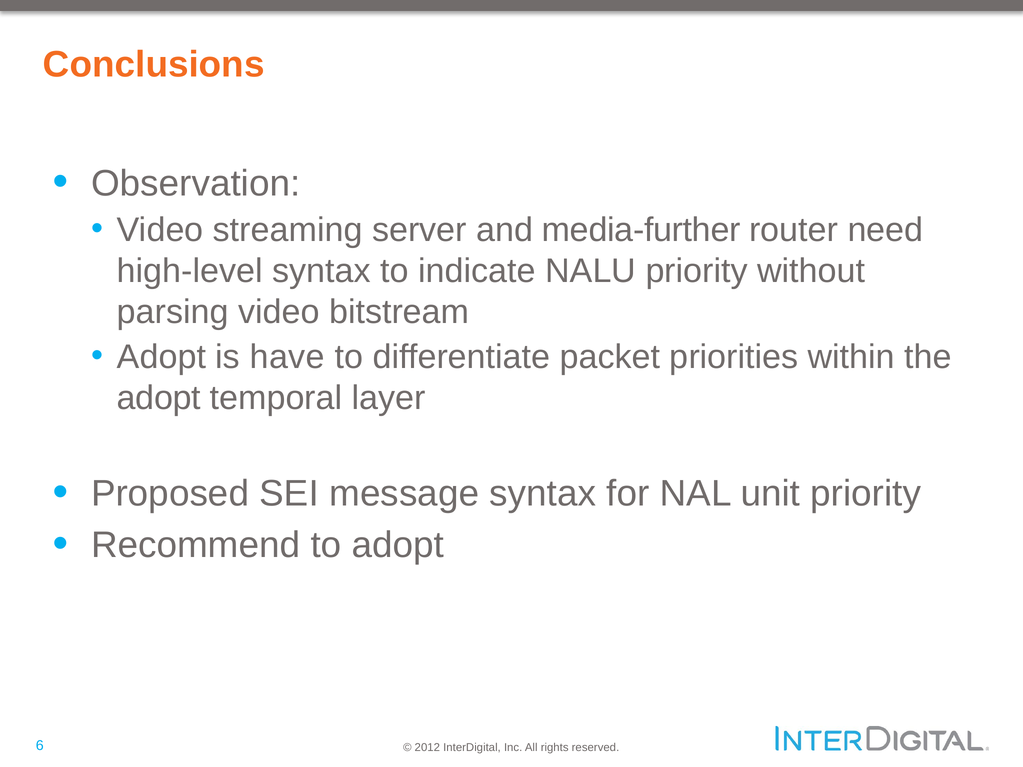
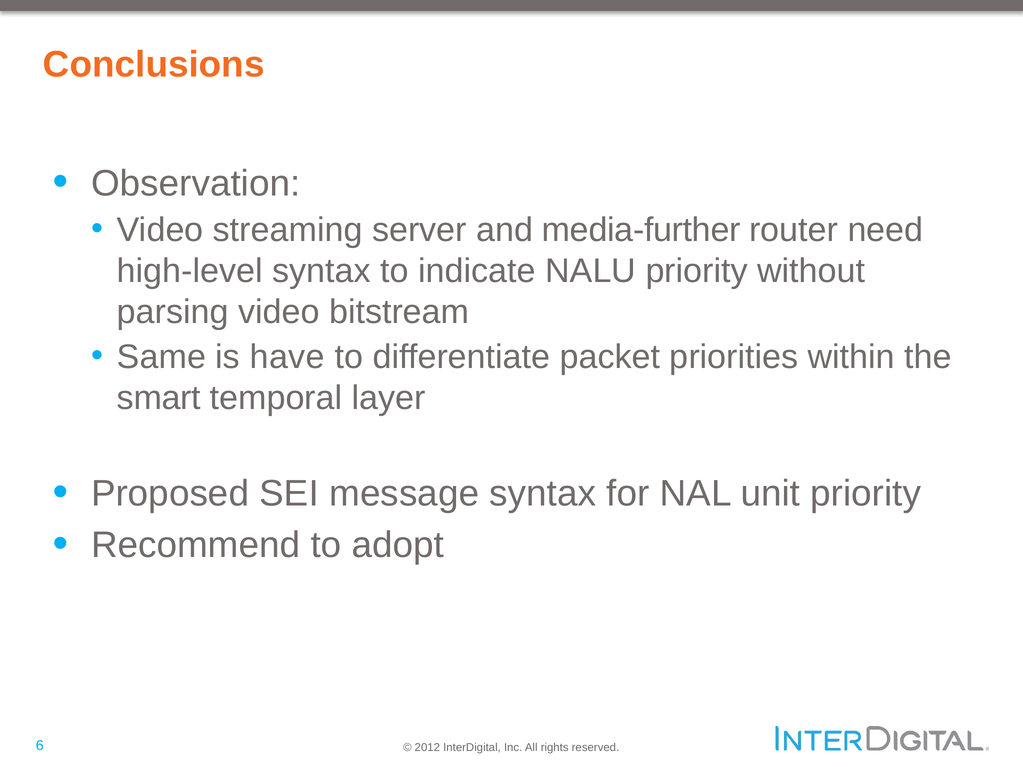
Adopt at (161, 357): Adopt -> Same
adopt at (159, 398): adopt -> smart
